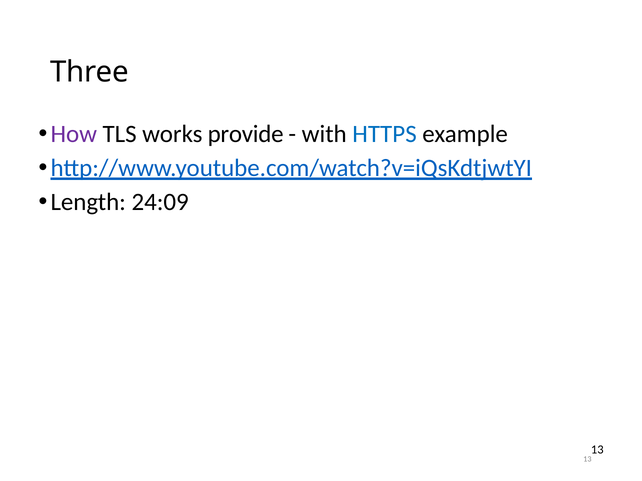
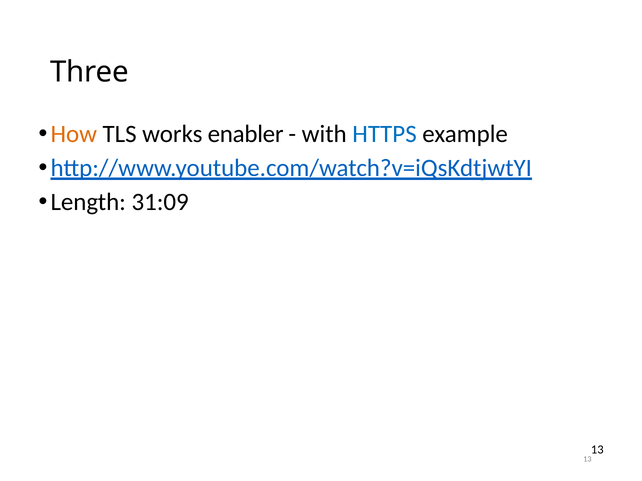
How colour: purple -> orange
provide: provide -> enabler
24:09: 24:09 -> 31:09
